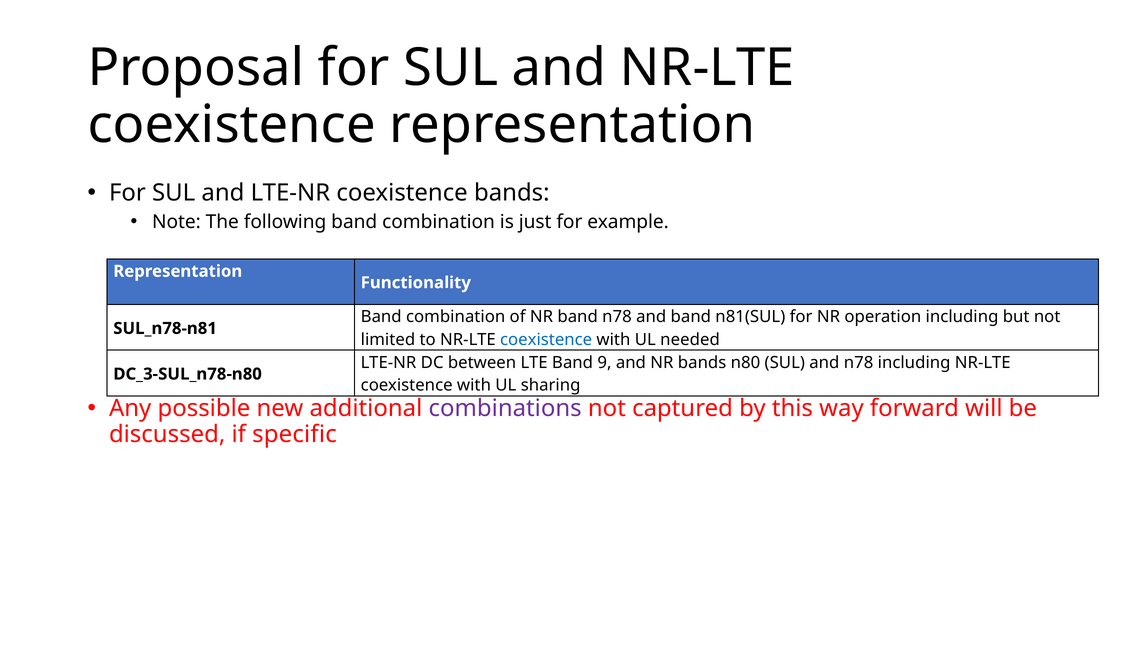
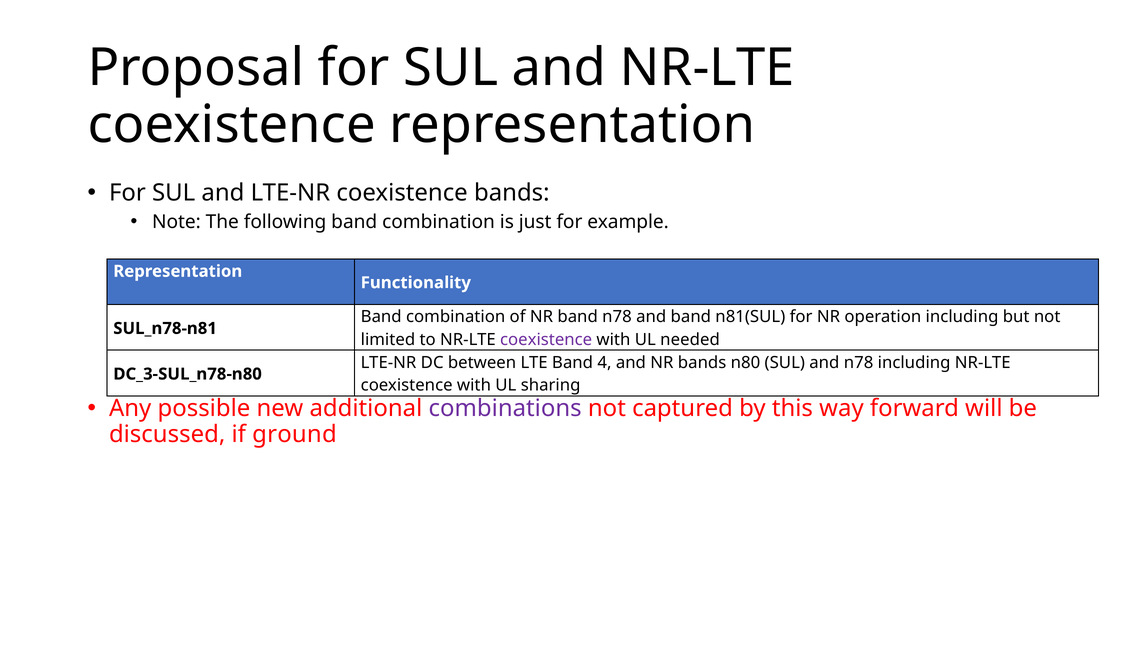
coexistence at (546, 340) colour: blue -> purple
9: 9 -> 4
specific: specific -> ground
